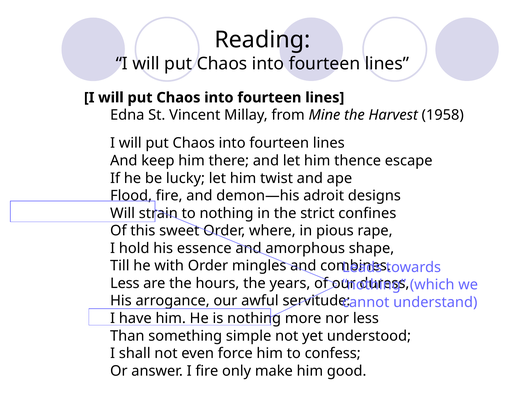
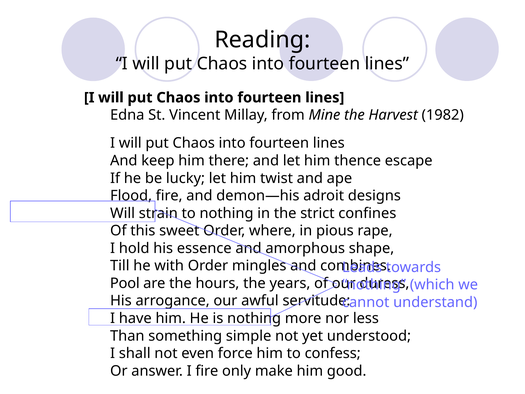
1958: 1958 -> 1982
Less at (125, 283): Less -> Pool
